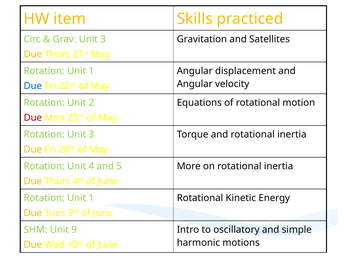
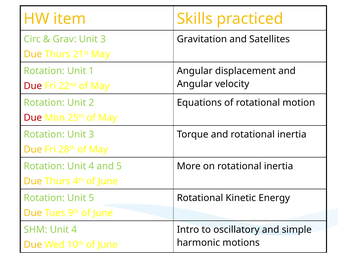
Due at (33, 86) colour: blue -> red
1 at (91, 197): 1 -> 5
SHM Unit 9: 9 -> 4
